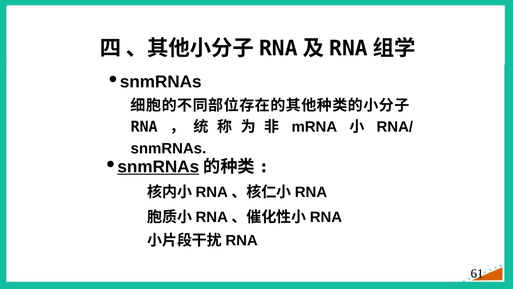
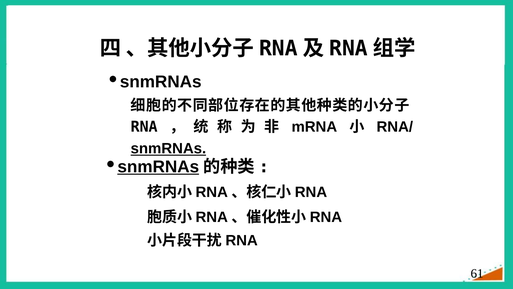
snmRNAs at (168, 148) underline: none -> present
